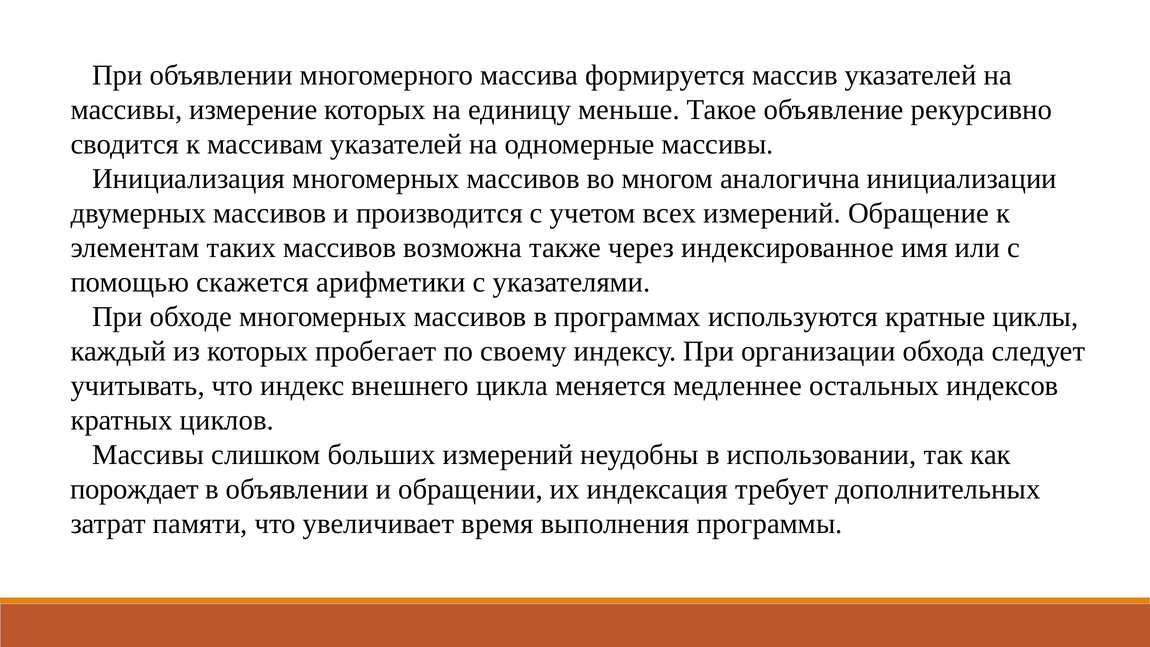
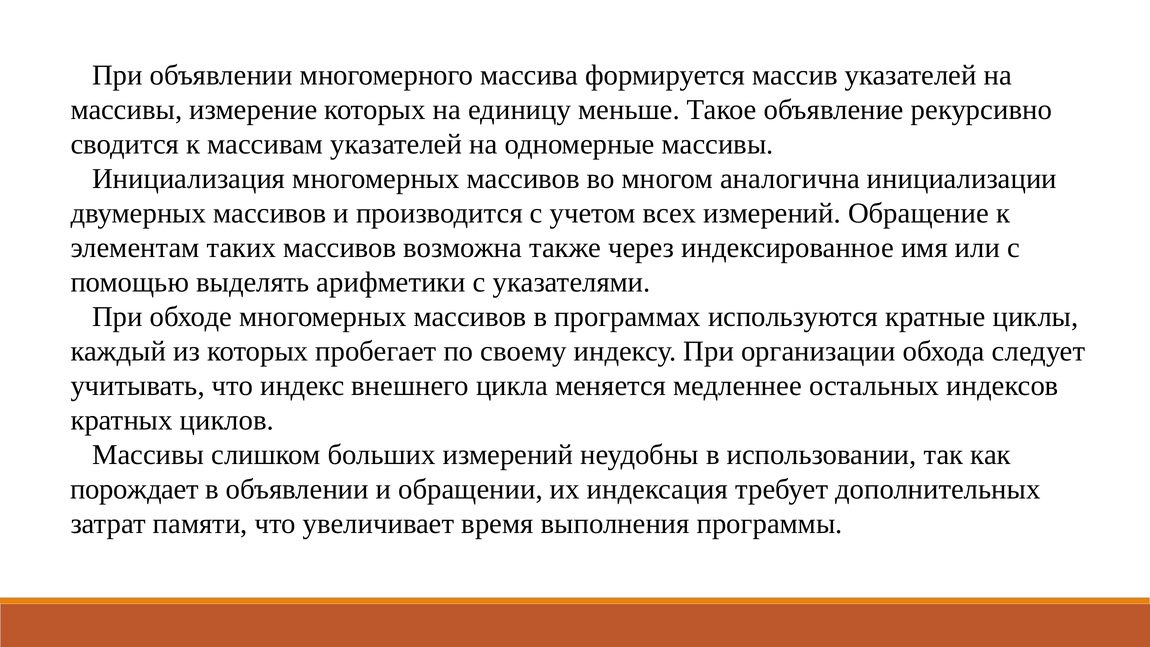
скажется: скажется -> выделять
